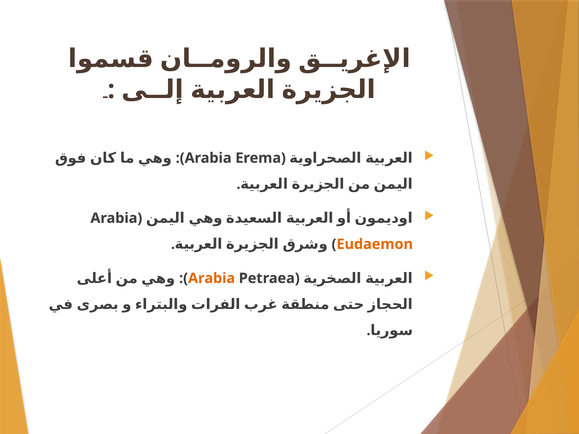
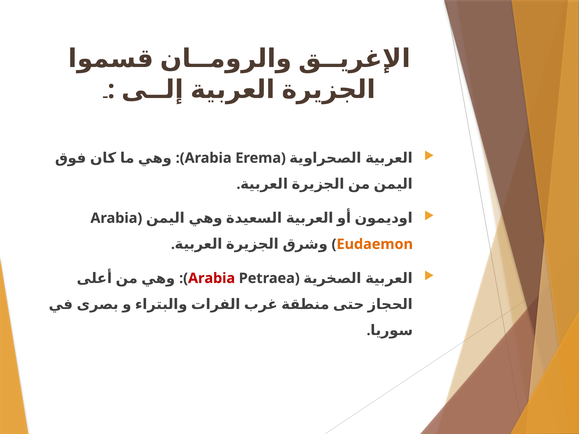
Arabia at (212, 278) colour: orange -> red
